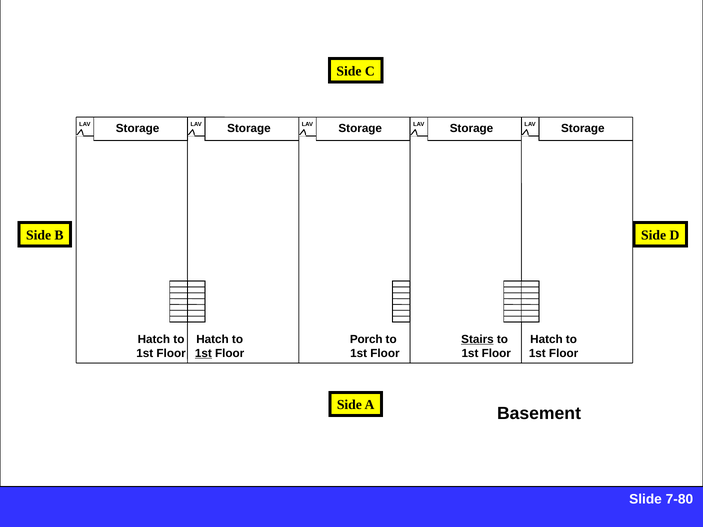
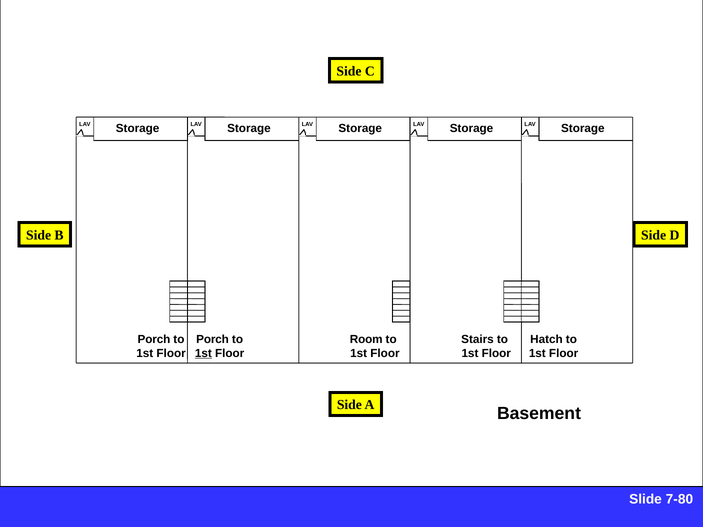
Hatch at (154, 339): Hatch -> Porch
Hatch at (212, 339): Hatch -> Porch
Porch: Porch -> Room
Stairs underline: present -> none
